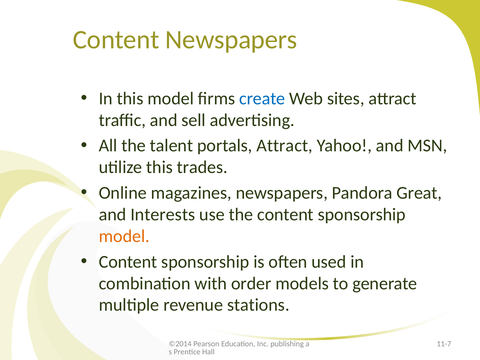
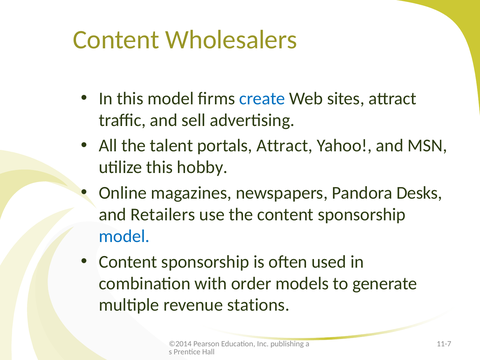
Content Newspapers: Newspapers -> Wholesalers
trades: trades -> hobby
Great: Great -> Desks
Interests: Interests -> Retailers
model at (124, 236) colour: orange -> blue
